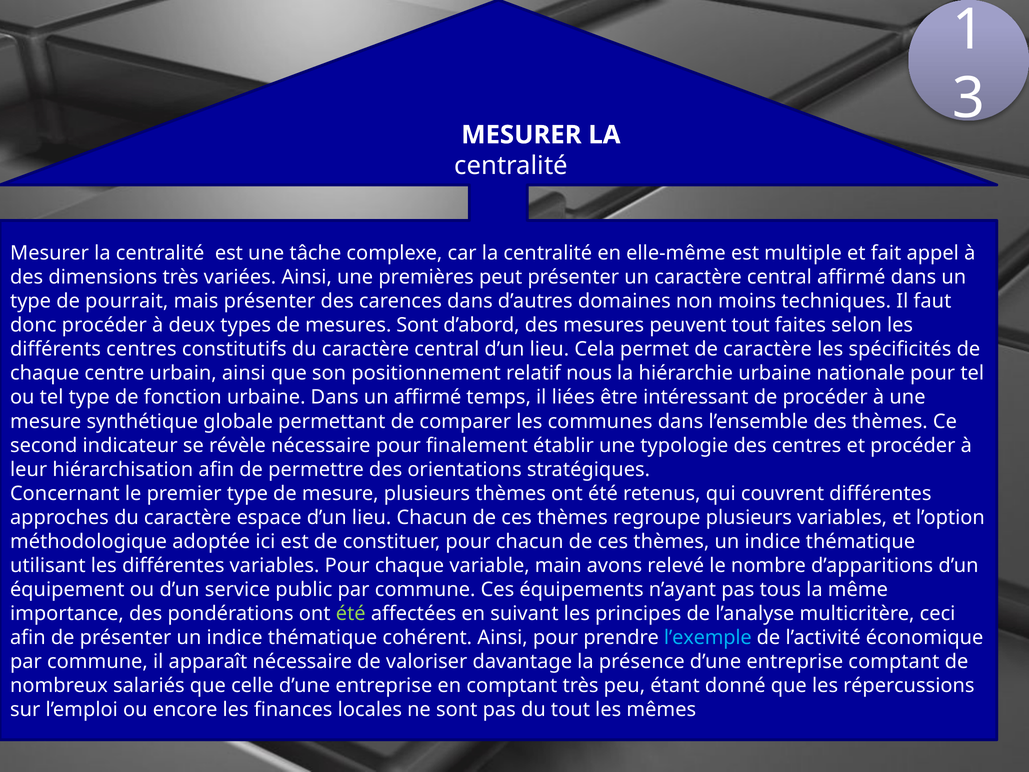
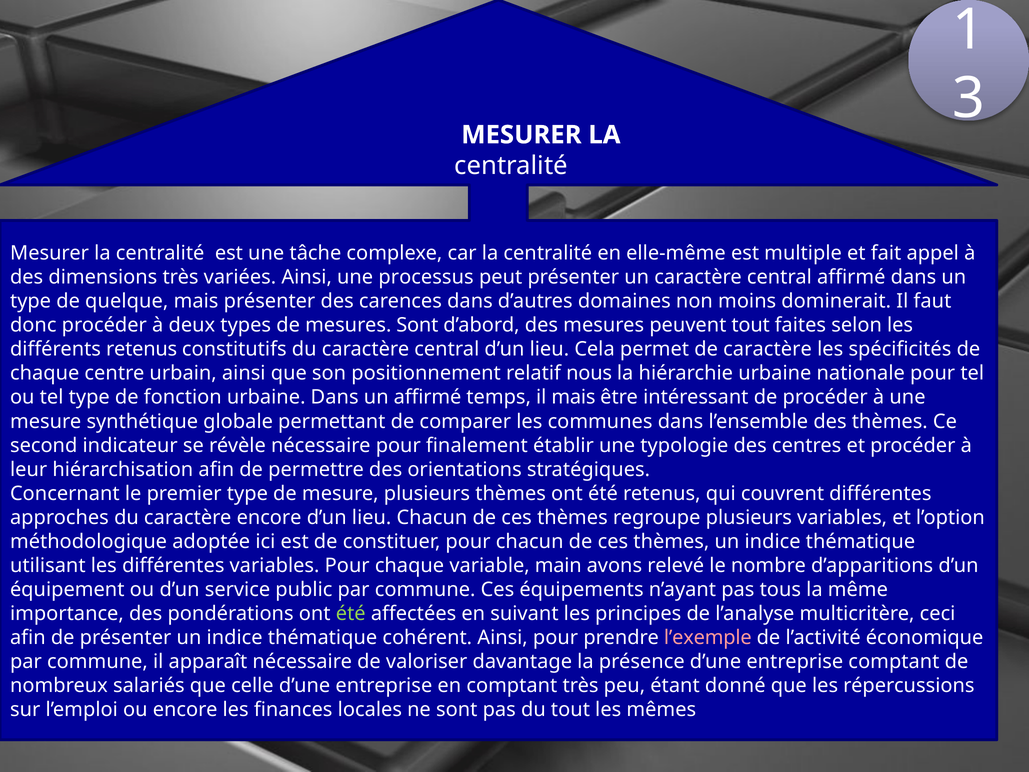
premières: premières -> processus
pourrait: pourrait -> quelque
techniques: techniques -> dominerait
centres at (141, 349): centres -> retenus
il liées: liées -> mais
caractère espace: espace -> encore
l’exemple colour: light blue -> pink
